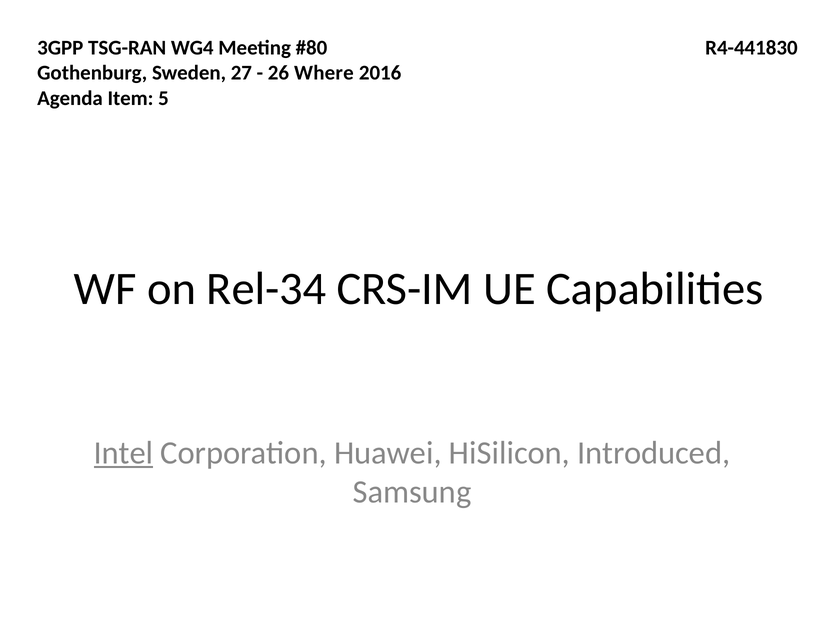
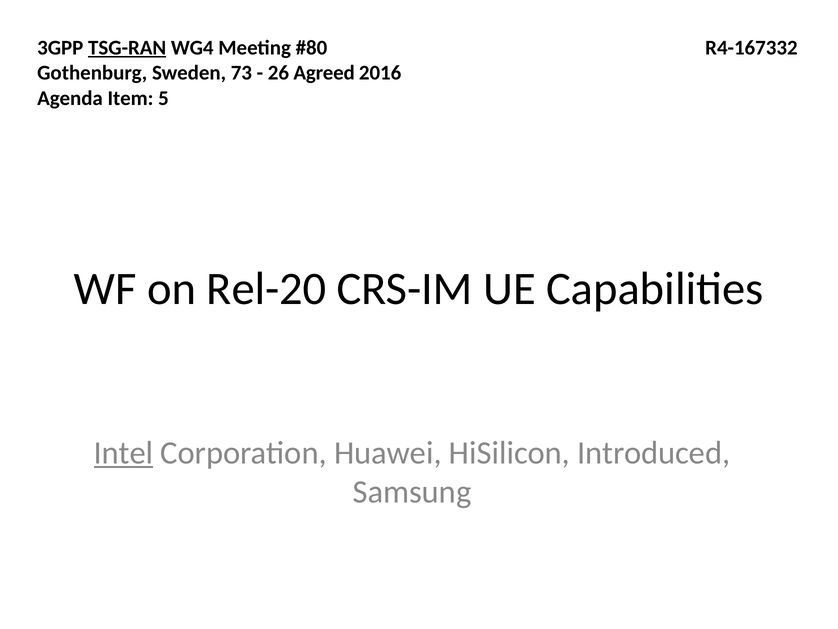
TSG-RAN underline: none -> present
R4-441830: R4-441830 -> R4-167332
27: 27 -> 73
Where: Where -> Agreed
Rel-34: Rel-34 -> Rel-20
